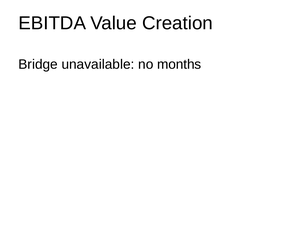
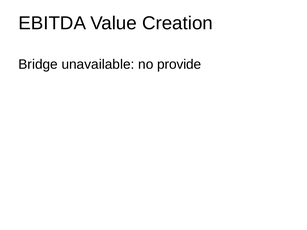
months: months -> provide
